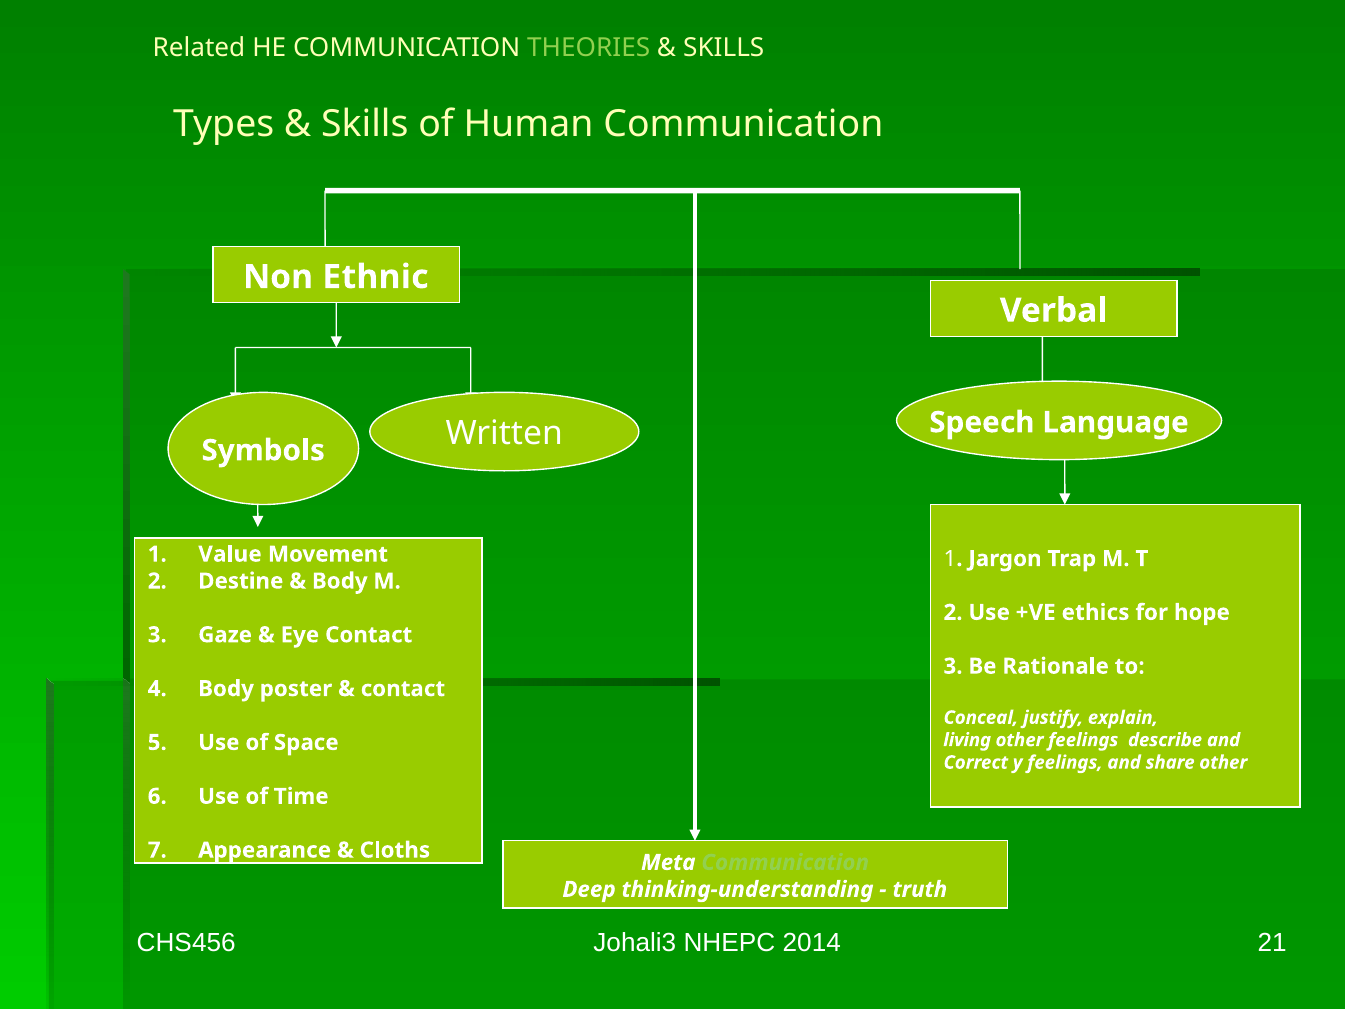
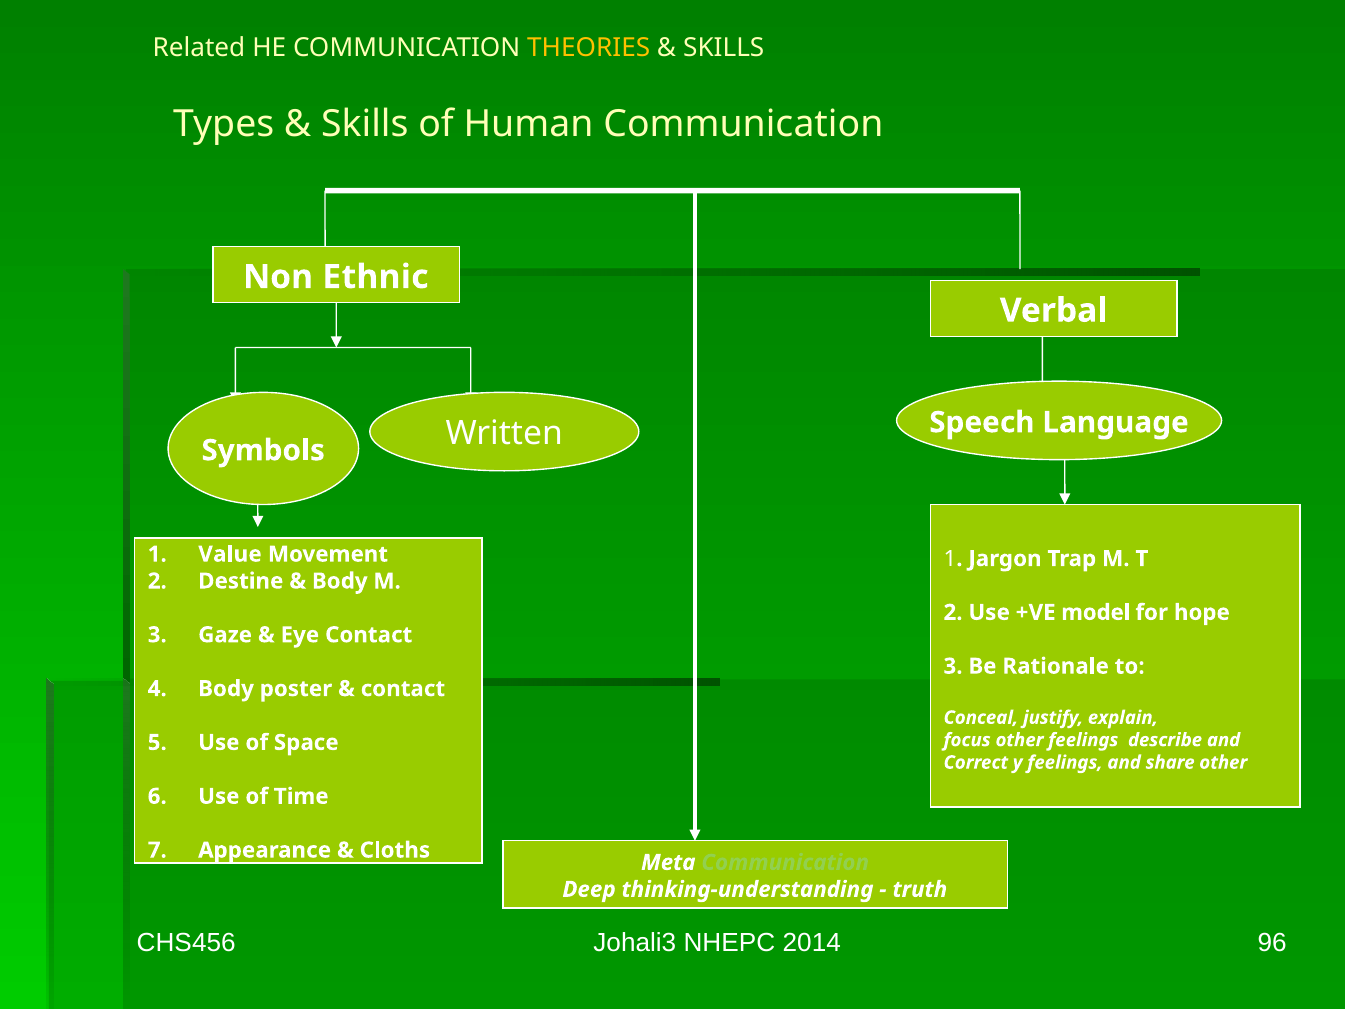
THEORIES colour: light green -> yellow
ethics: ethics -> model
living: living -> focus
21: 21 -> 96
